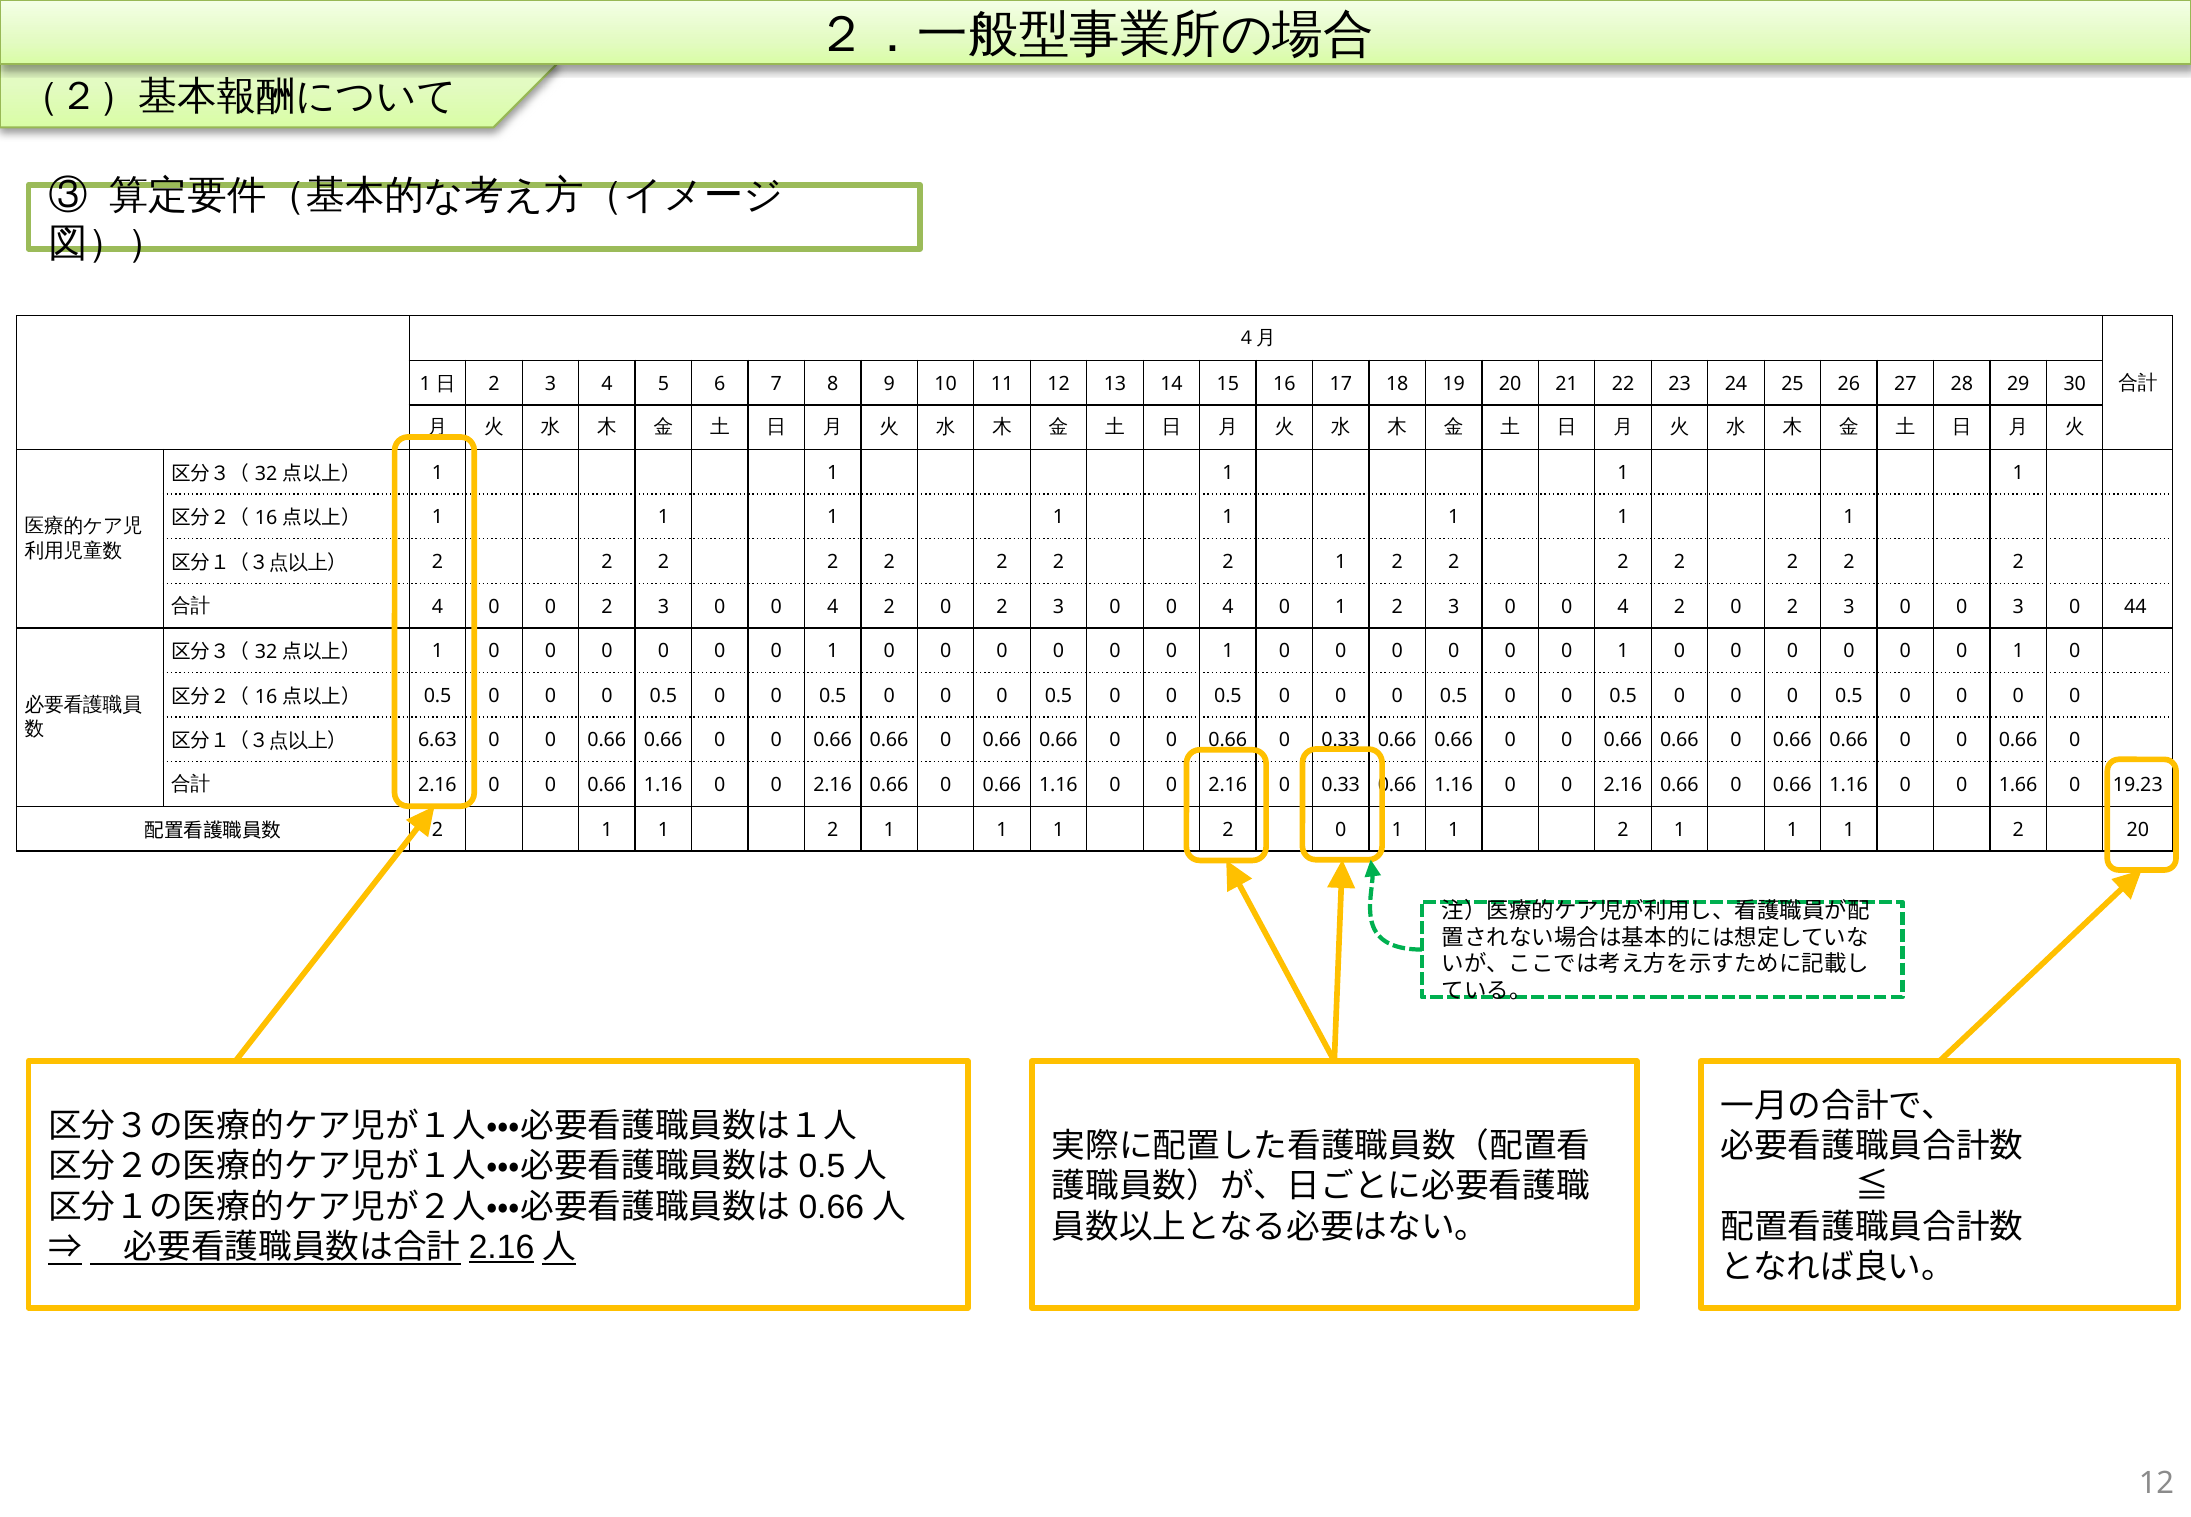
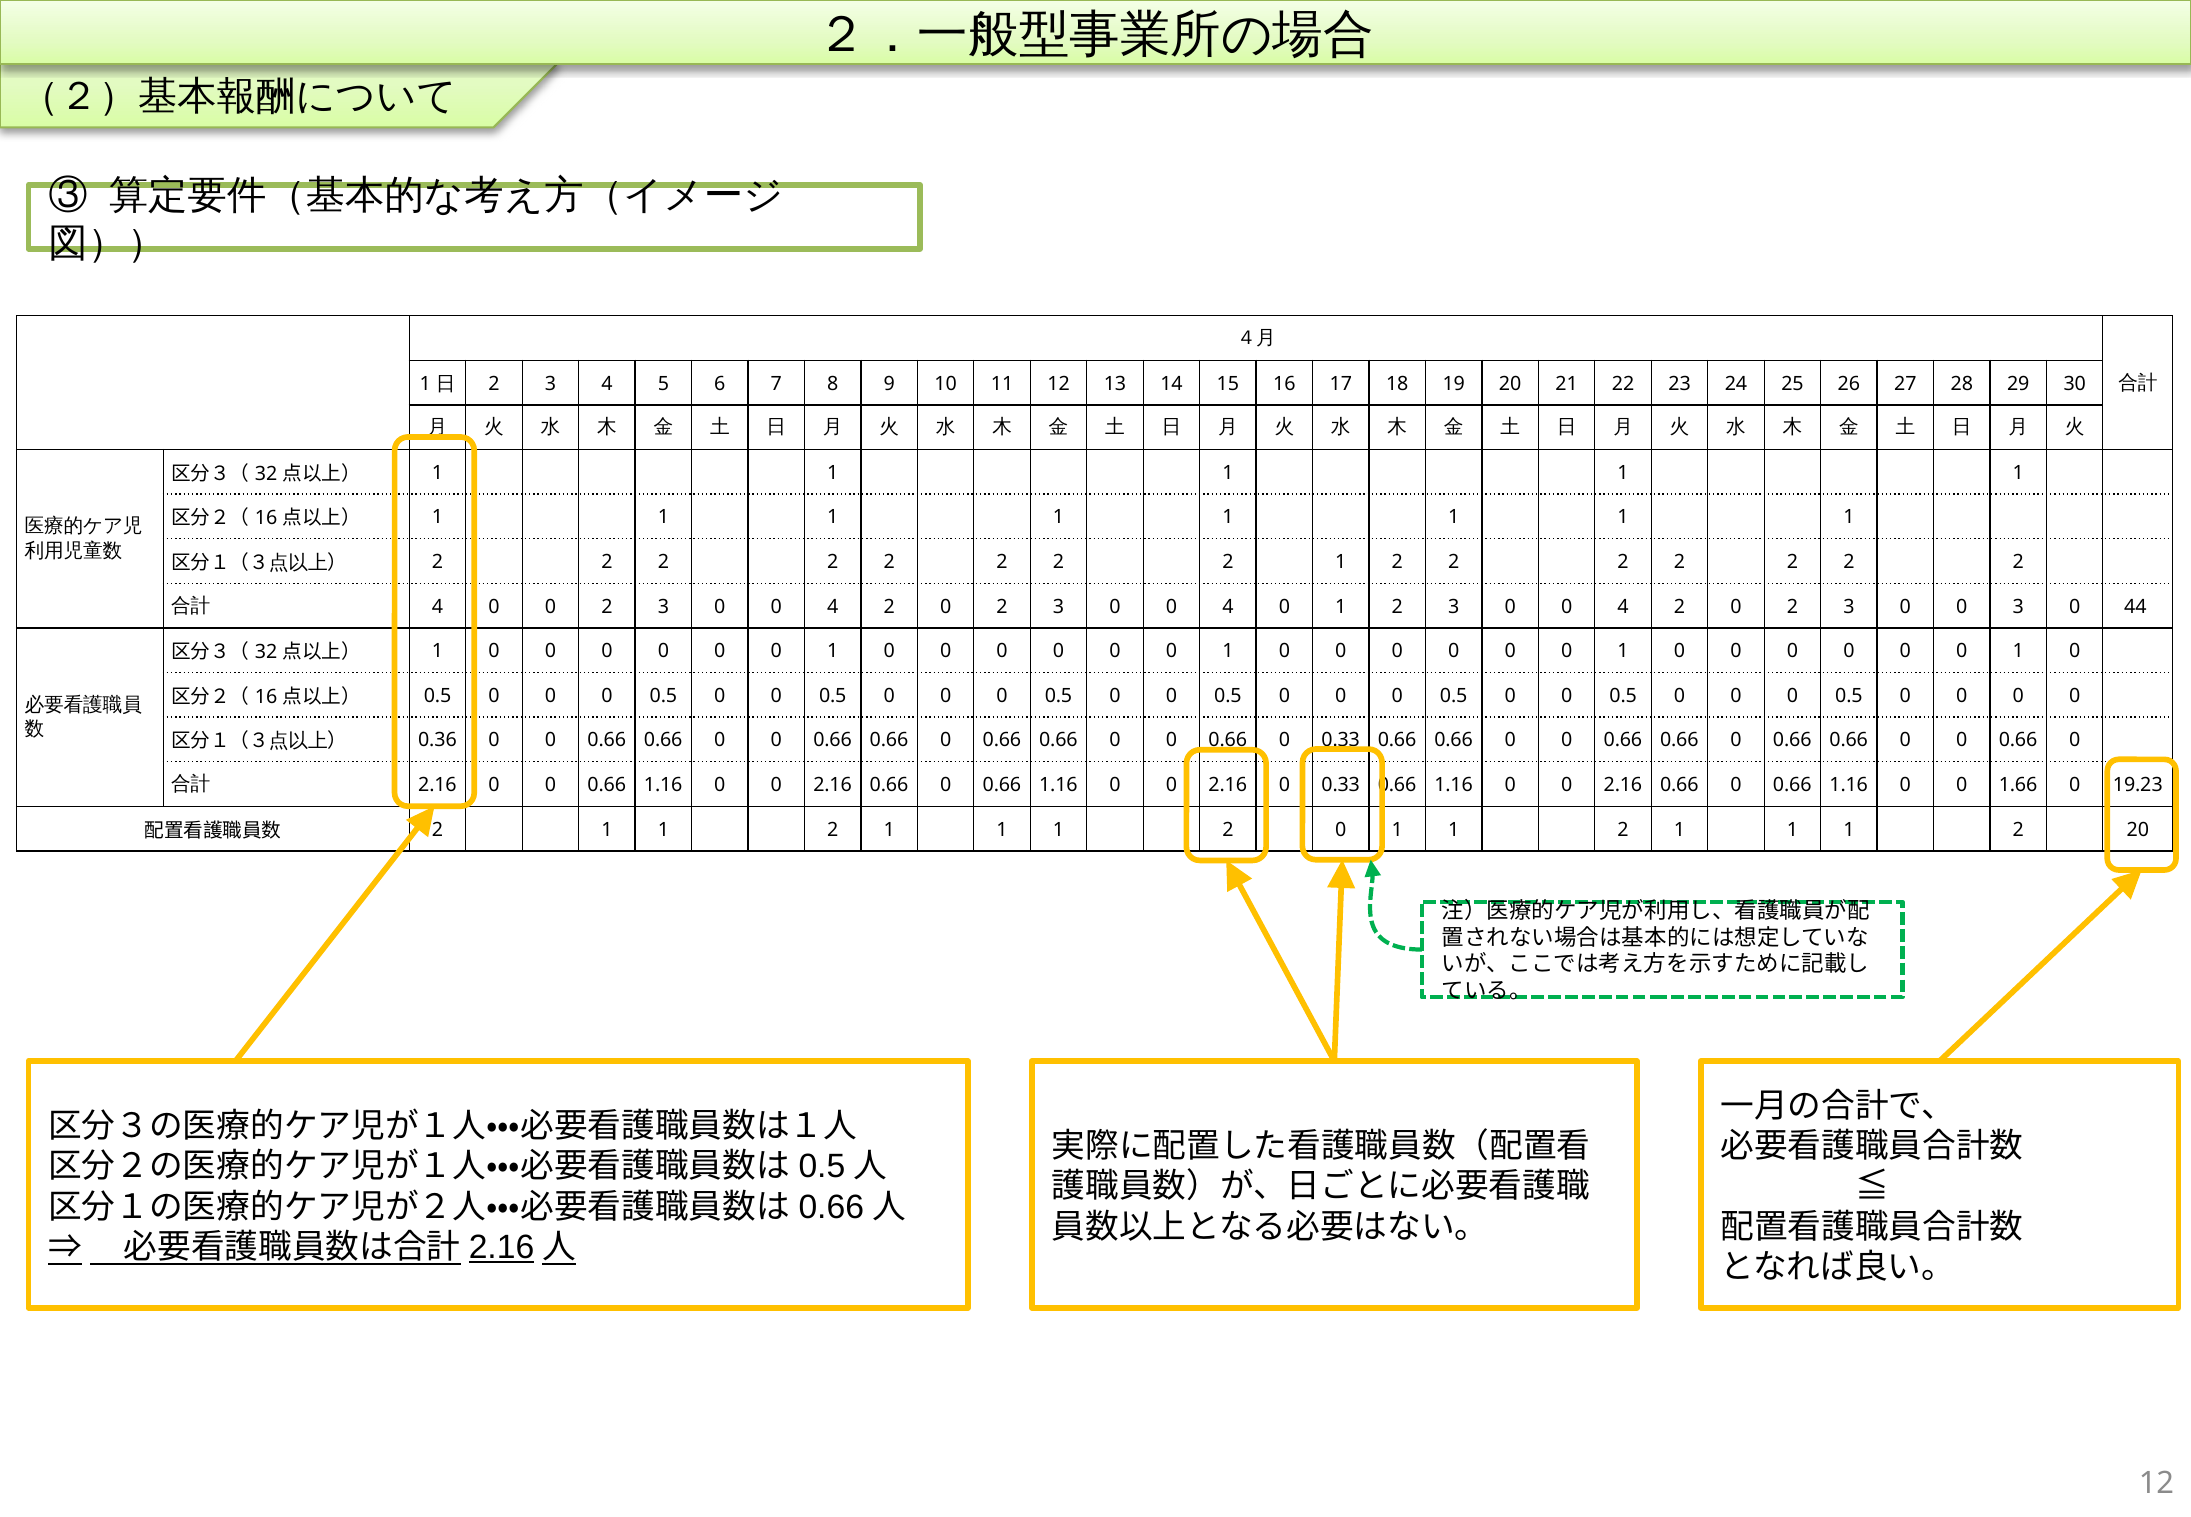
6.63: 6.63 -> 0.36
